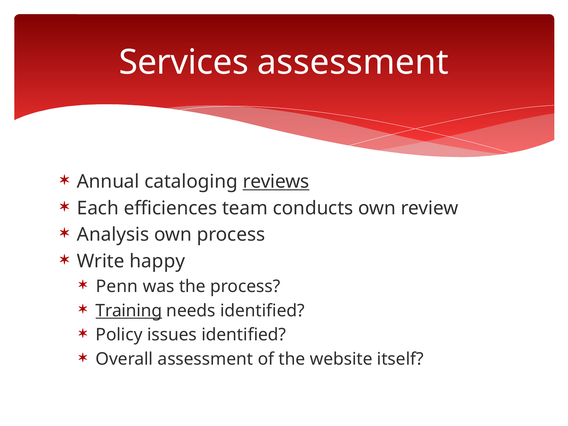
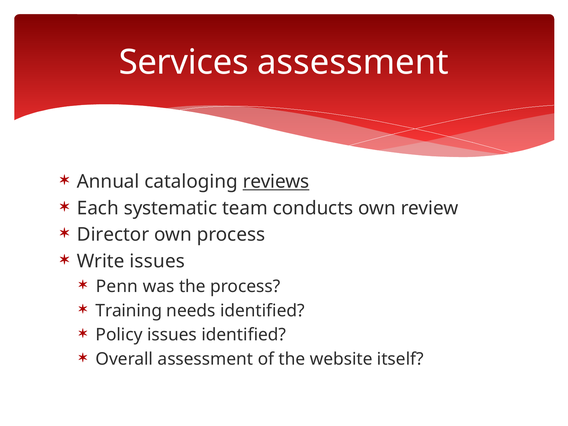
efficiences: efficiences -> systematic
Analysis: Analysis -> Director
Write happy: happy -> issues
Training underline: present -> none
